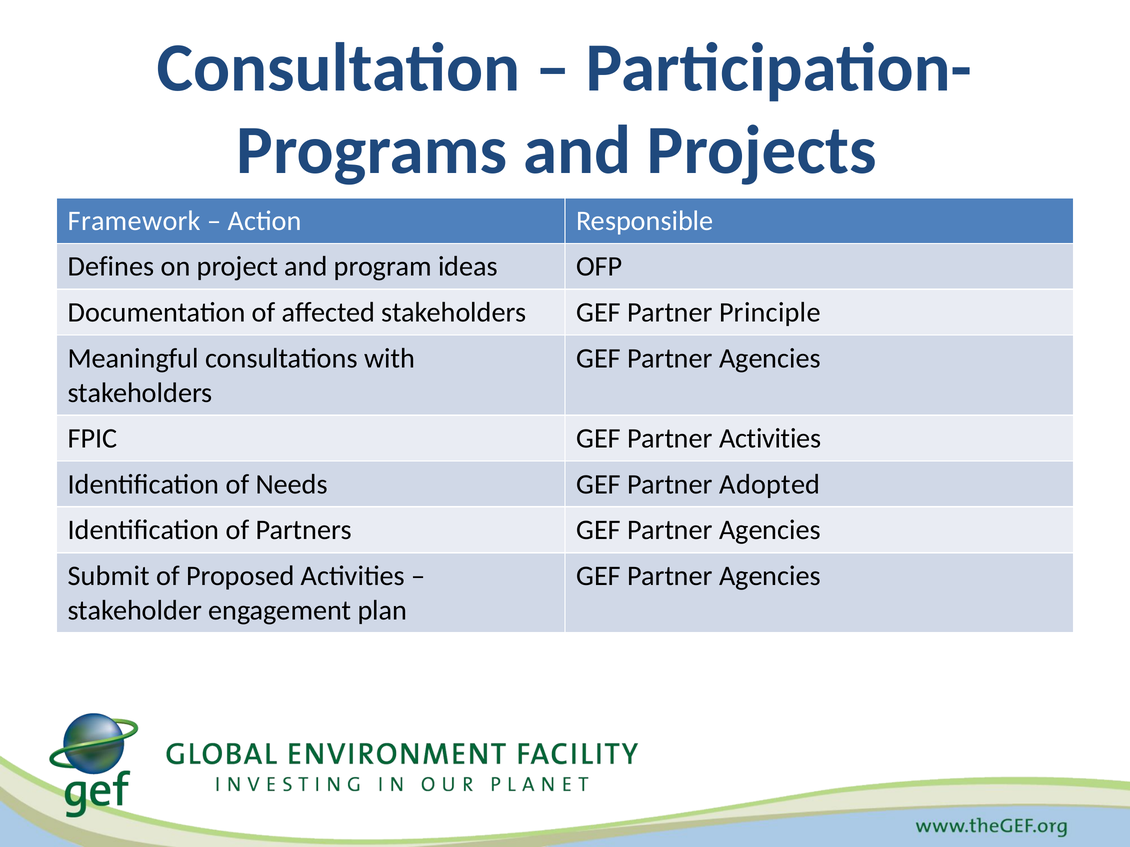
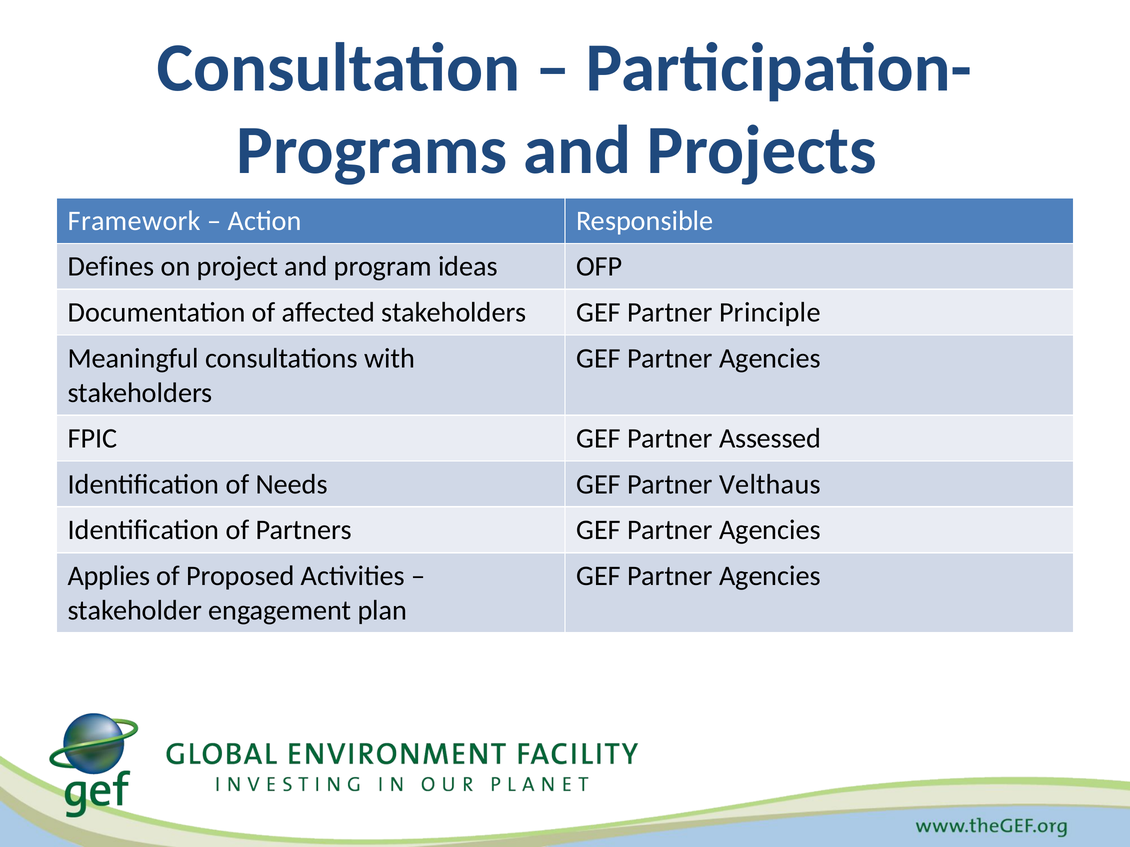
Partner Activities: Activities -> Assessed
Adopted: Adopted -> Velthaus
Submit: Submit -> Applies
